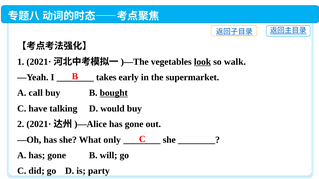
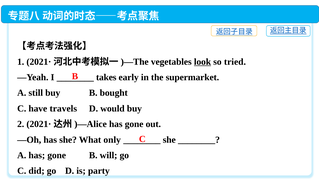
walk: walk -> tried
call: call -> still
bought underline: present -> none
talking: talking -> travels
